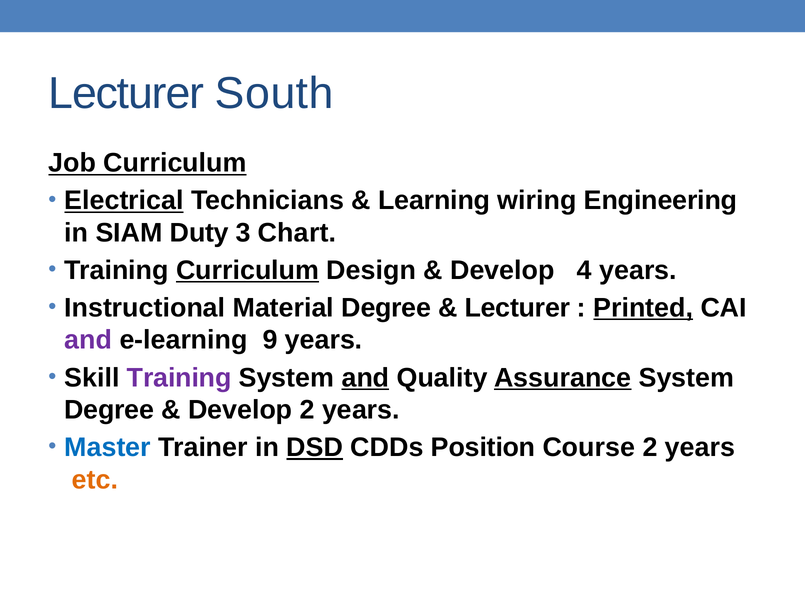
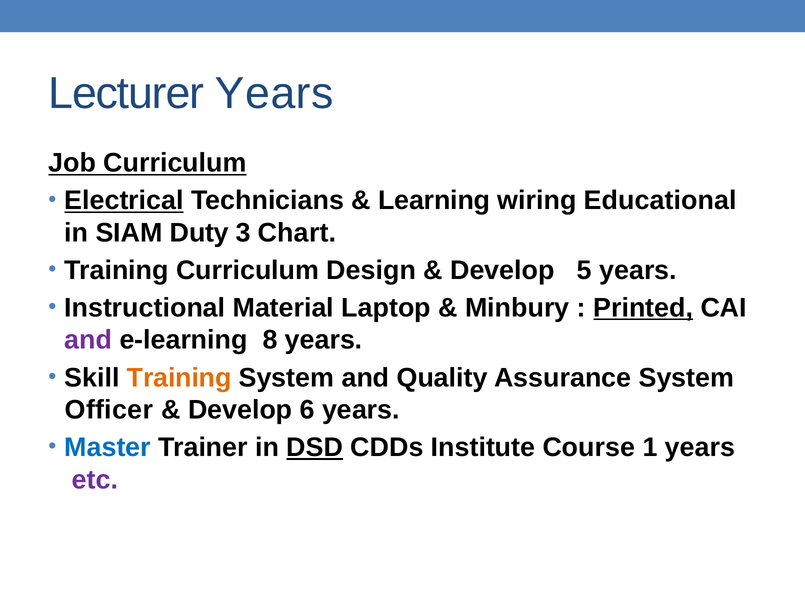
Lecturer South: South -> Years
Engineering: Engineering -> Educational
Curriculum at (248, 270) underline: present -> none
4: 4 -> 5
Material Degree: Degree -> Laptop
Lecturer at (517, 308): Lecturer -> Minbury
9: 9 -> 8
Training at (179, 378) colour: purple -> orange
and at (365, 378) underline: present -> none
Assurance underline: present -> none
Degree at (109, 410): Degree -> Officer
Develop 2: 2 -> 6
Position: Position -> Institute
Course 2: 2 -> 1
etc colour: orange -> purple
